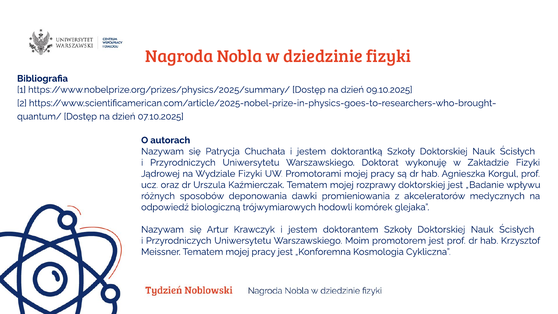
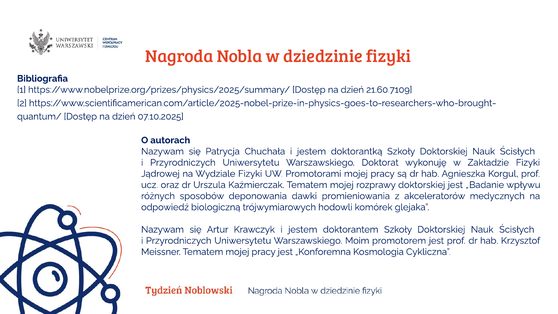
09.10.2025: 09.10.2025 -> 21.60.7109
